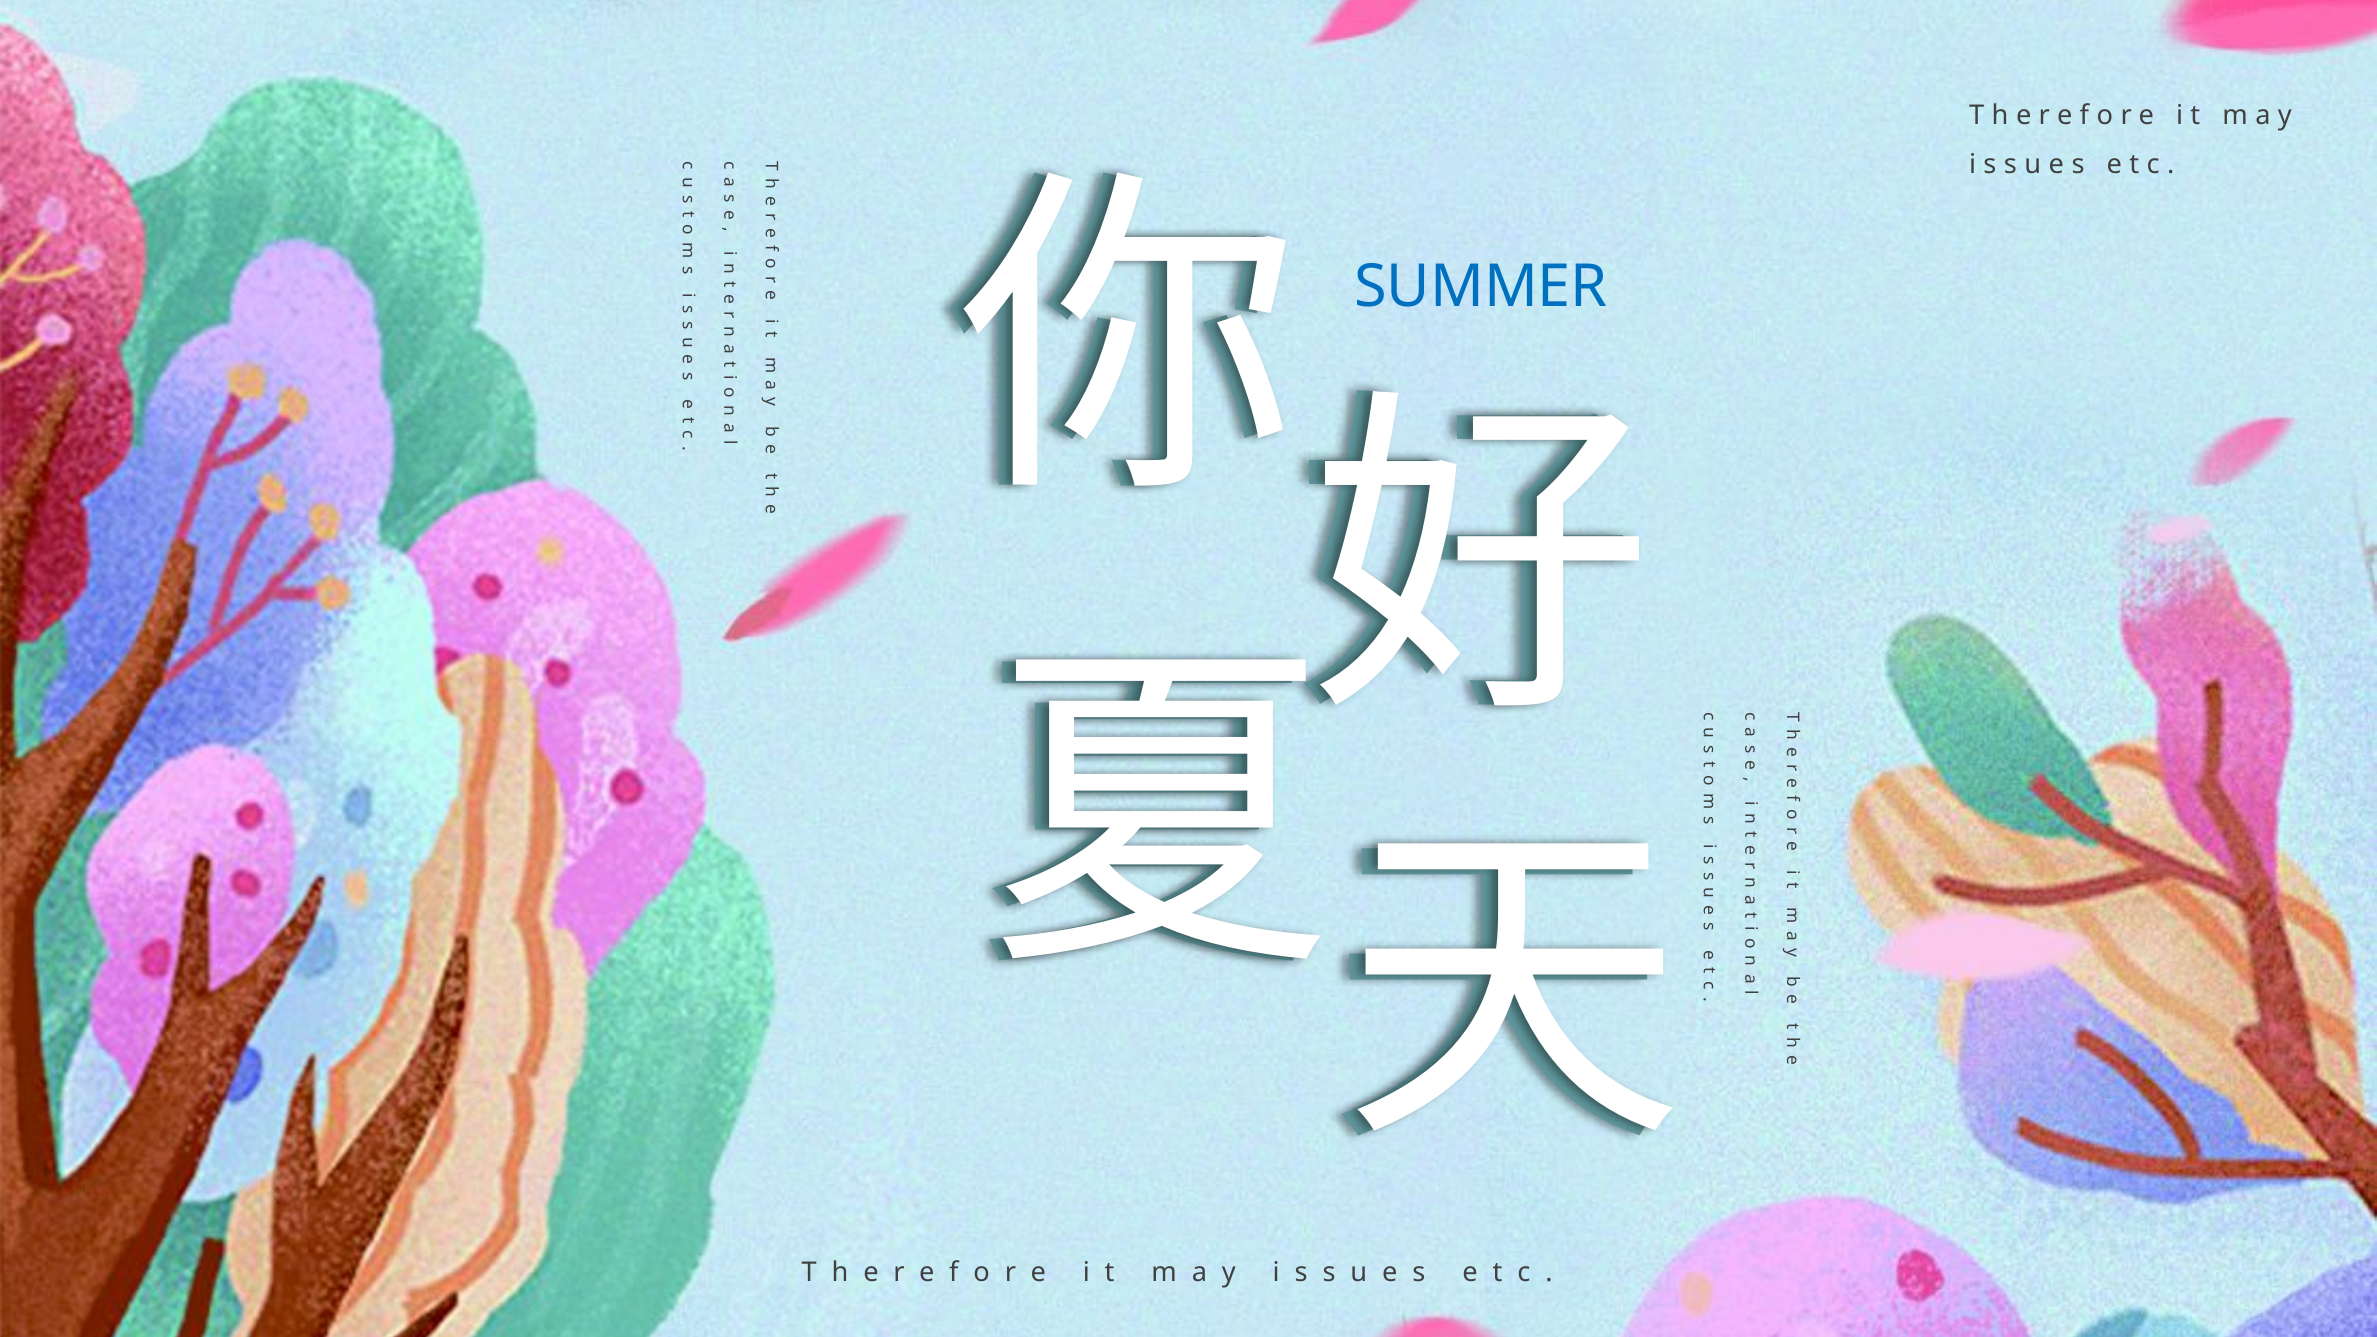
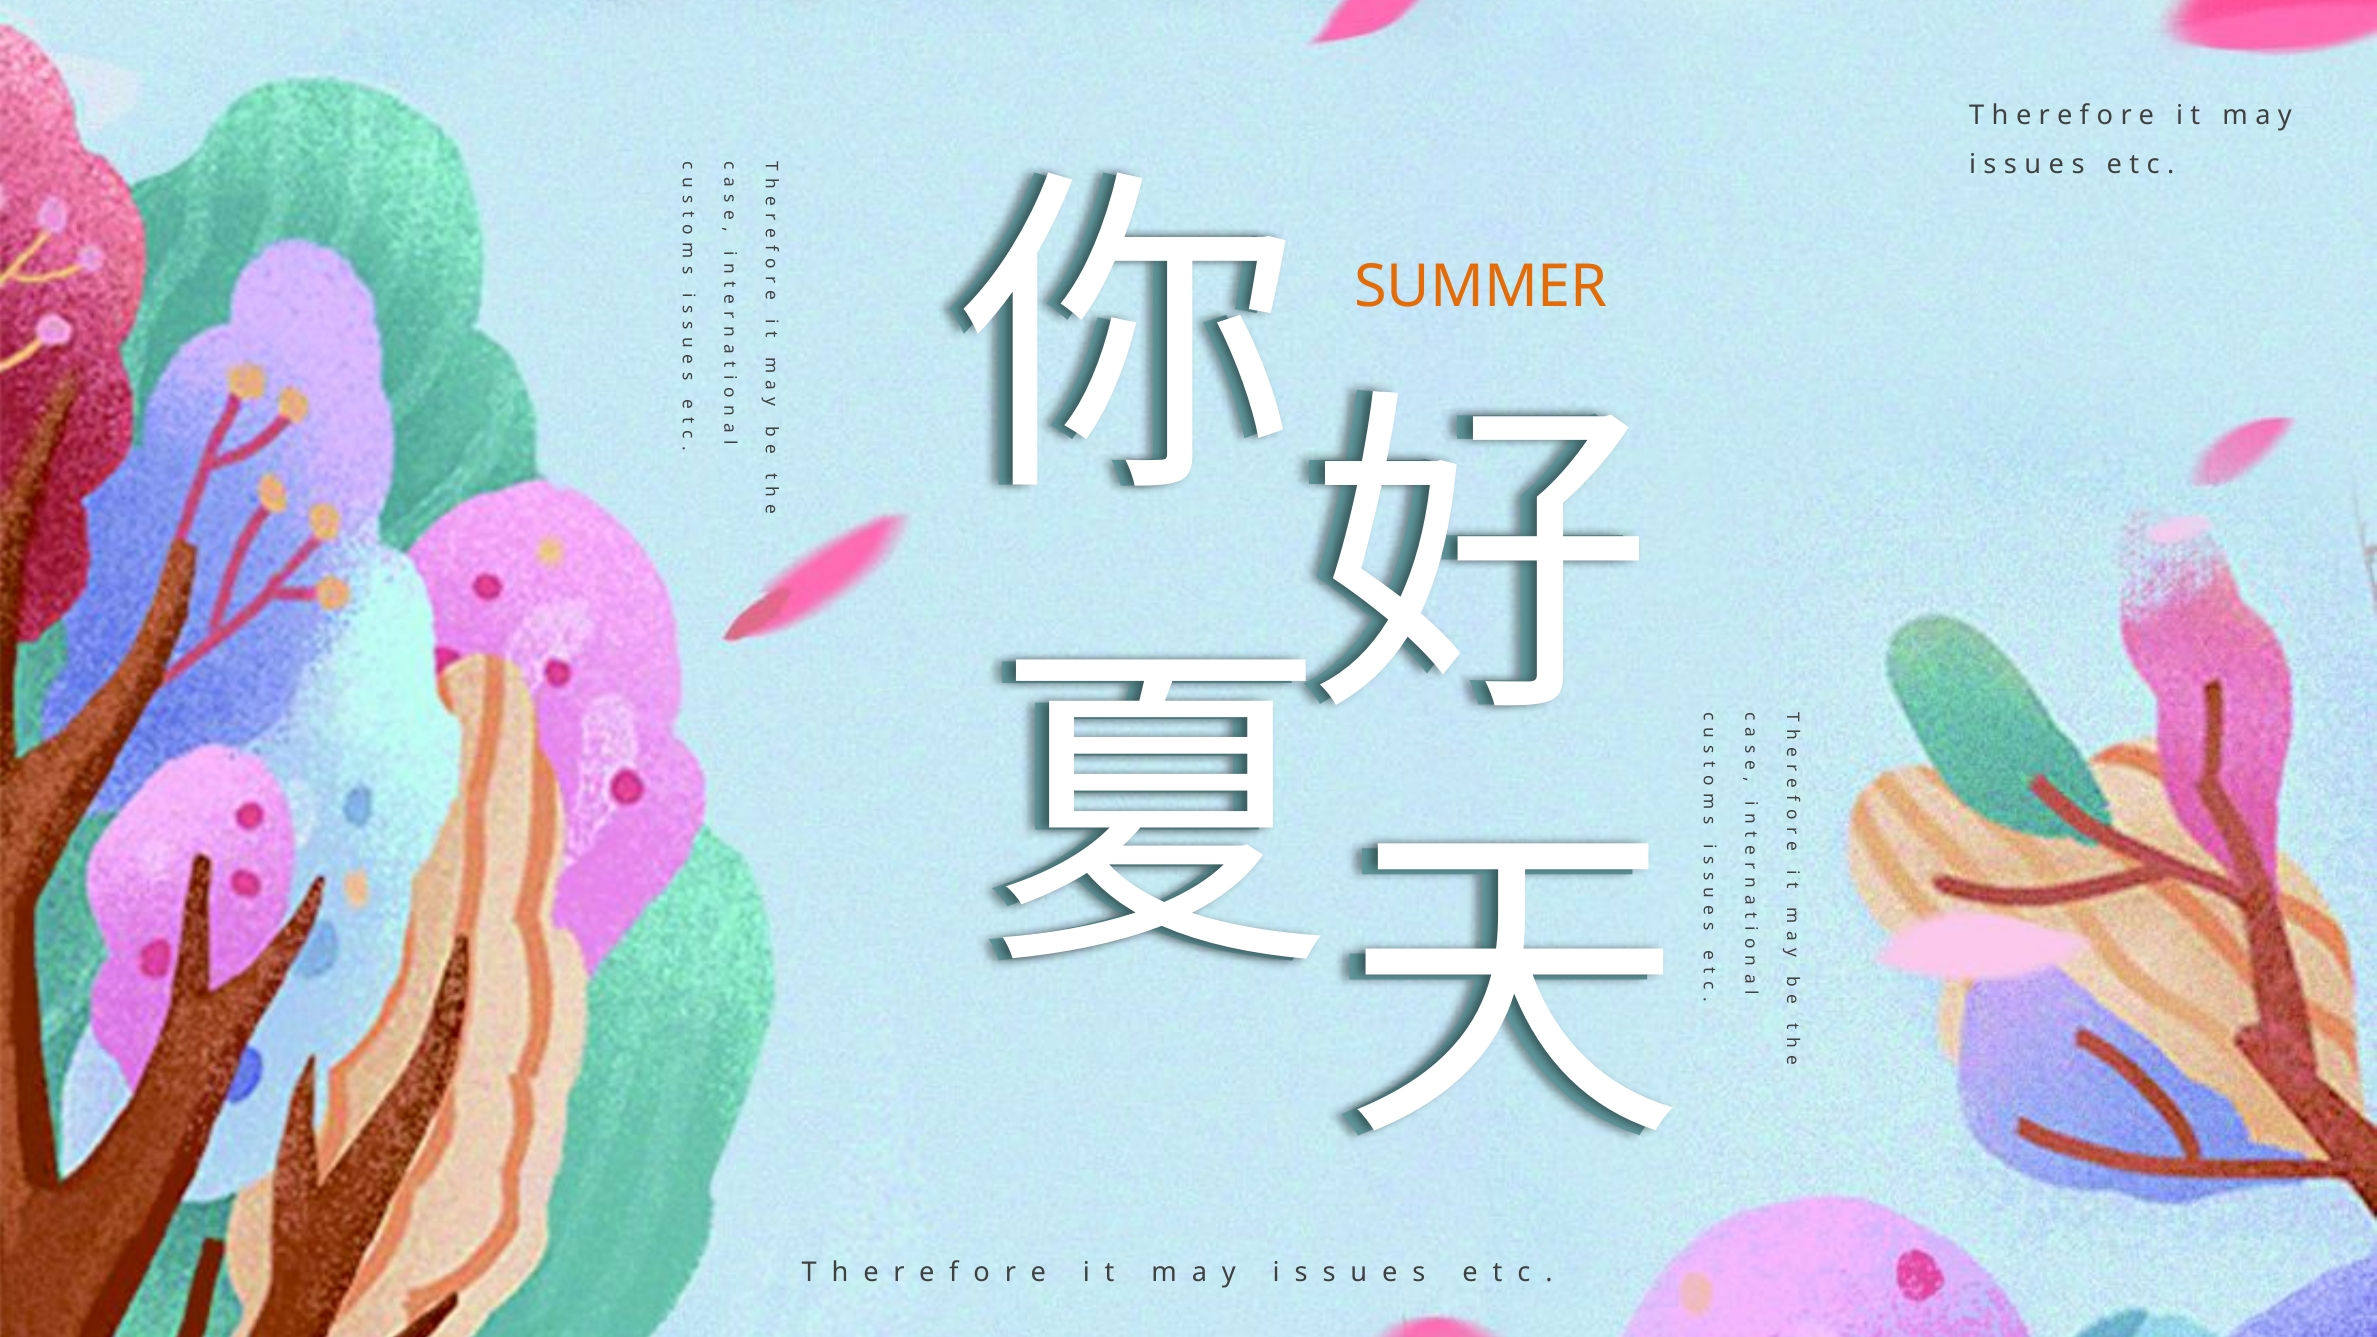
SUMMER colour: blue -> orange
